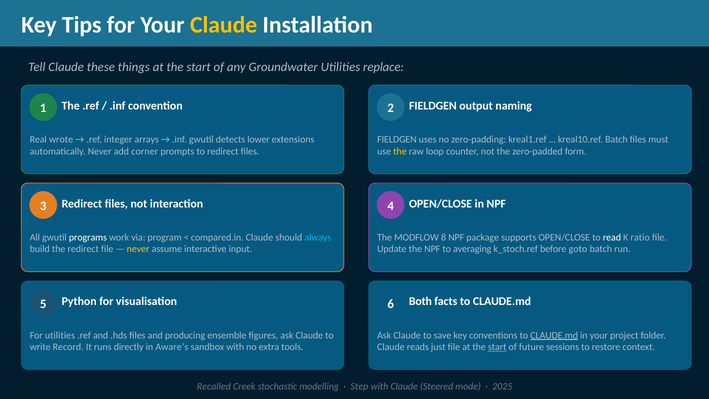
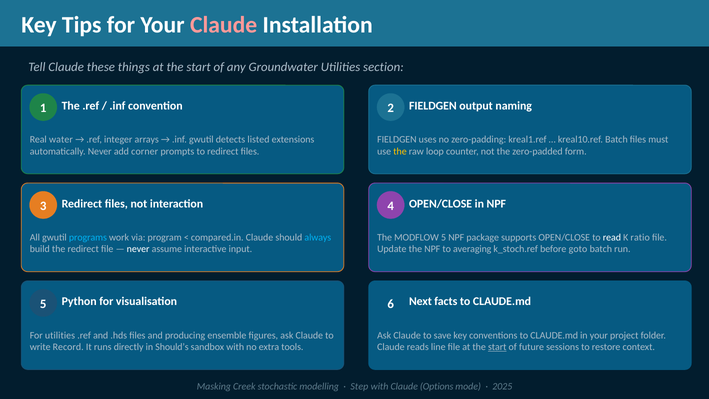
Claude at (224, 25) colour: yellow -> pink
replace: replace -> section
wrote: wrote -> water
lower: lower -> listed
programs colour: white -> light blue
MODFLOW 8: 8 -> 5
never at (138, 249) colour: yellow -> white
Both: Both -> Next
CLAUDE.md at (554, 335) underline: present -> none
Aware’s: Aware’s -> Should’s
just: just -> line
Recalled: Recalled -> Masking
Steered: Steered -> Options
